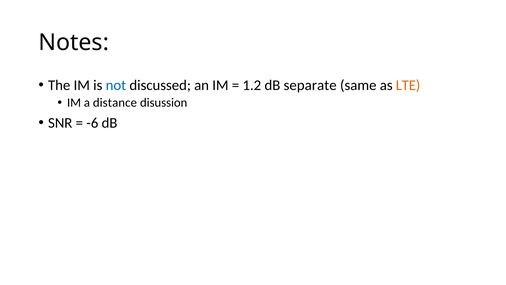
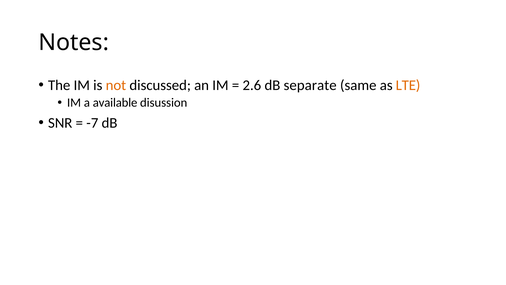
not colour: blue -> orange
1.2: 1.2 -> 2.6
distance: distance -> available
-6: -6 -> -7
